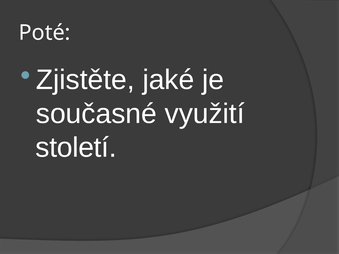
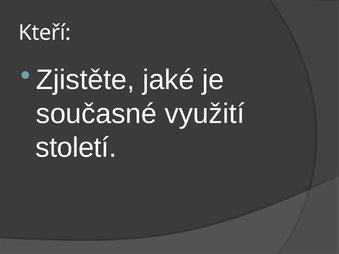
Poté: Poté -> Kteří
